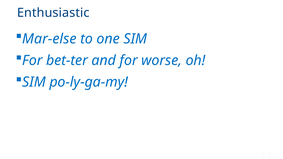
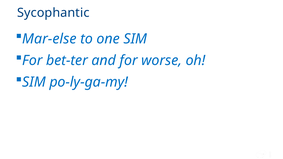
Enthusiastic: Enthusiastic -> Sycophantic
